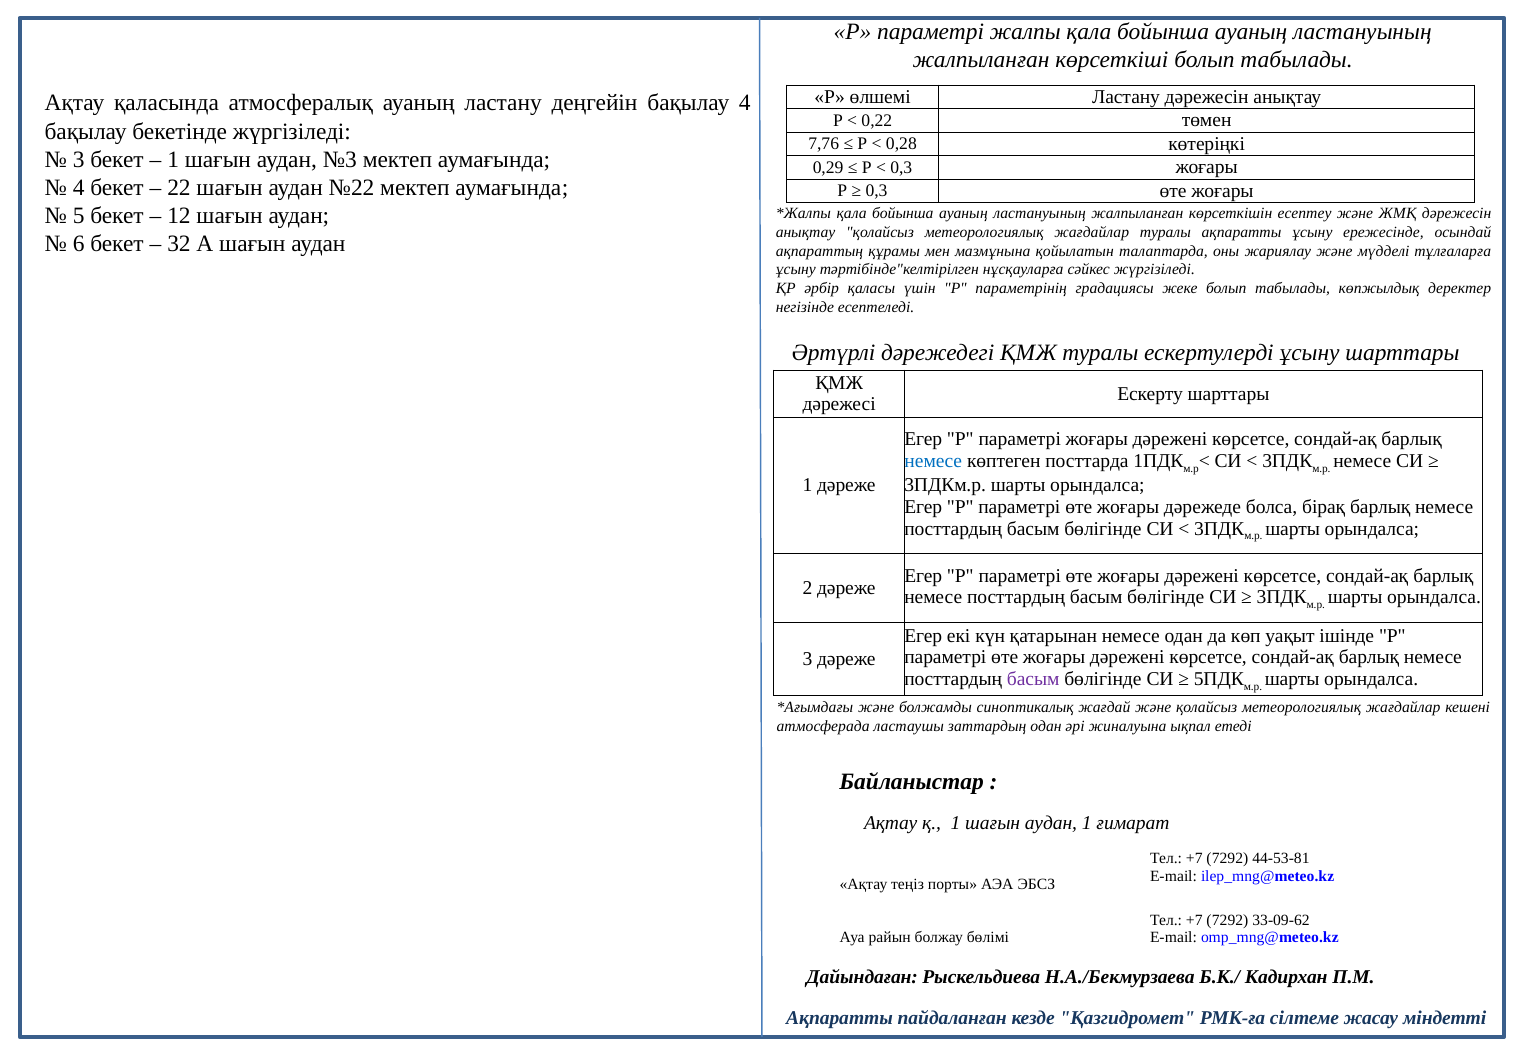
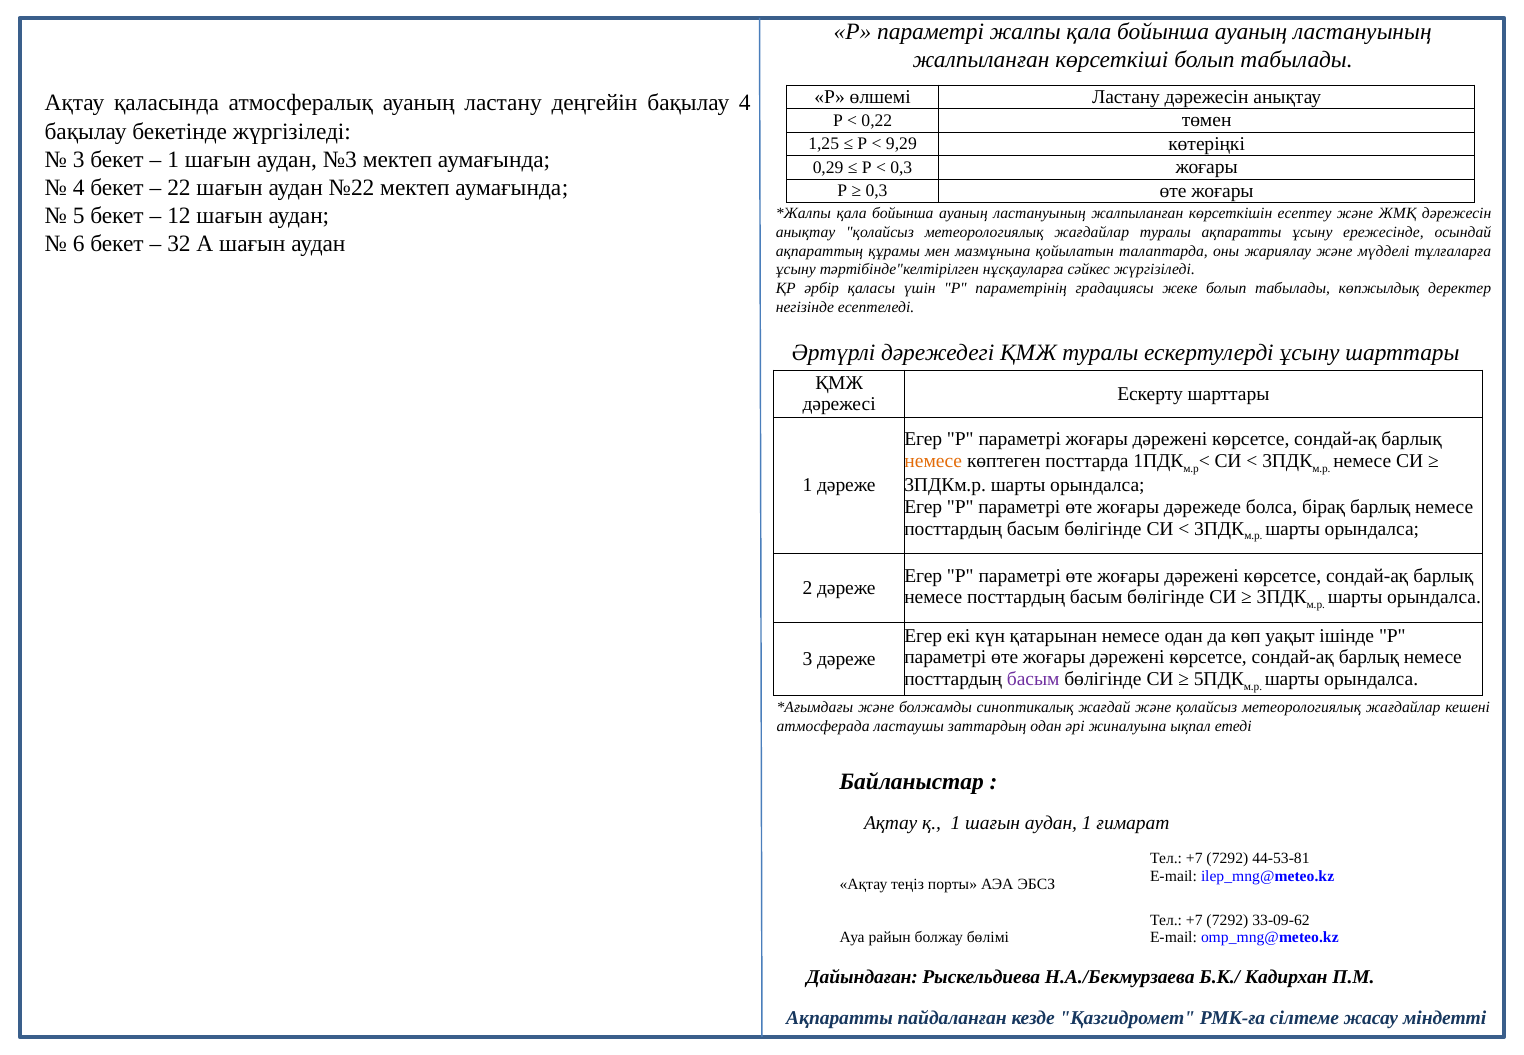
7,76: 7,76 -> 1,25
0,28: 0,28 -> 9,29
немесе at (933, 461) colour: blue -> orange
